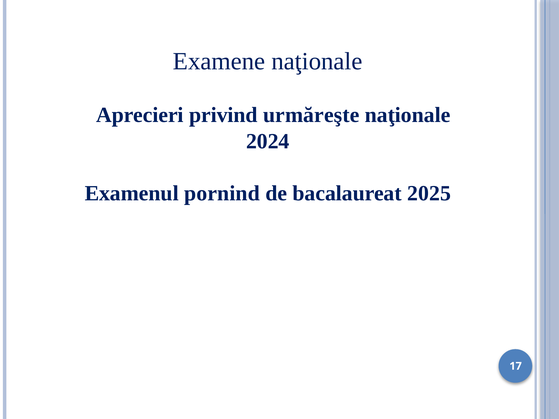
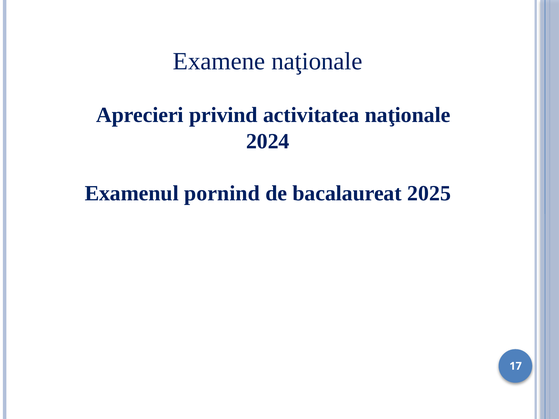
urmăreşte: urmăreşte -> activitatea
